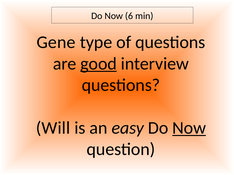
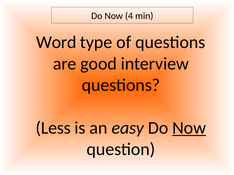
6: 6 -> 4
Gene: Gene -> Word
good underline: present -> none
Will: Will -> Less
